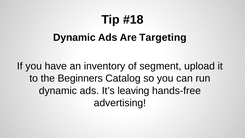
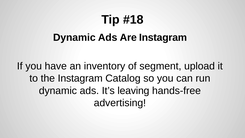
Are Targeting: Targeting -> Instagram
the Beginners: Beginners -> Instagram
